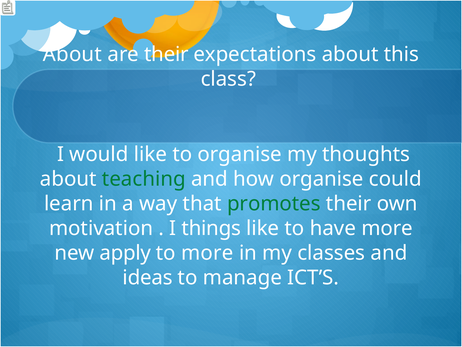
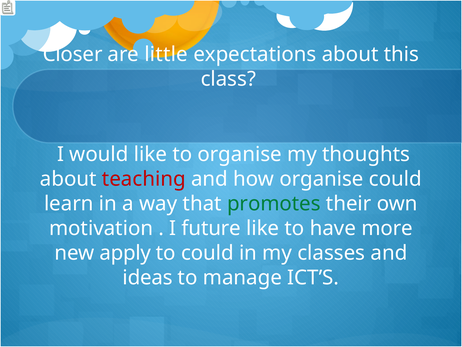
About at (72, 54): About -> Closer
are their: their -> little
teaching colour: green -> red
things: things -> future
to more: more -> could
